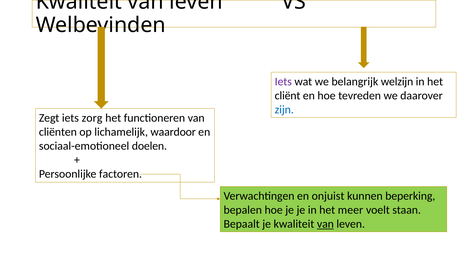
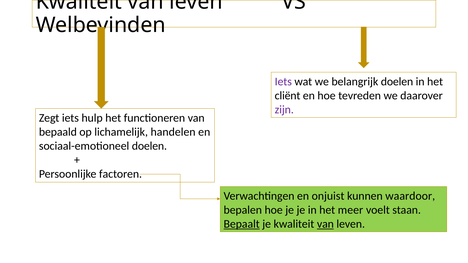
belangrijk welzijn: welzijn -> doelen
zijn colour: blue -> purple
zorg: zorg -> hulp
cliënten: cliënten -> bepaald
waardoor: waardoor -> handelen
beperking: beperking -> waardoor
Bepaalt underline: none -> present
